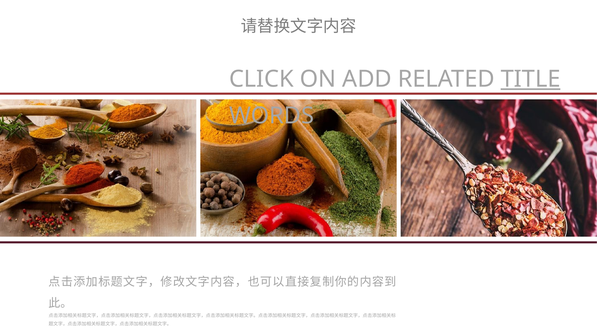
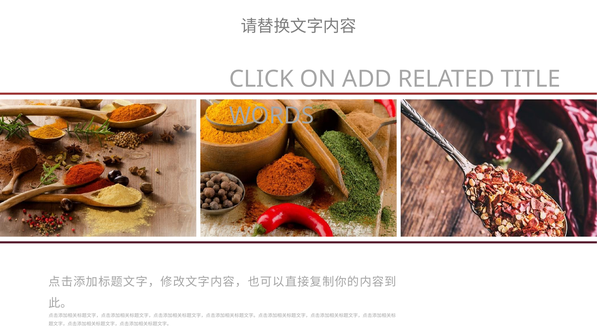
TITLE underline: present -> none
